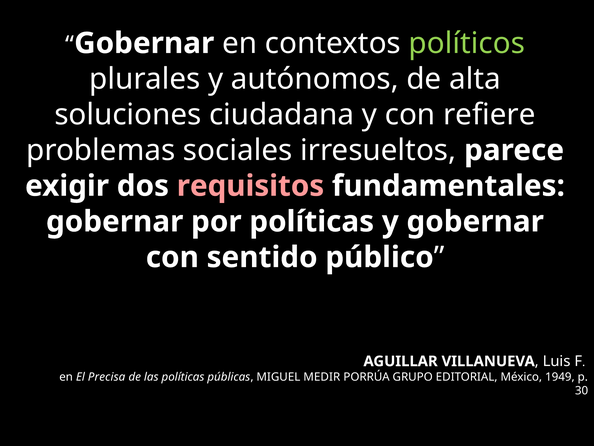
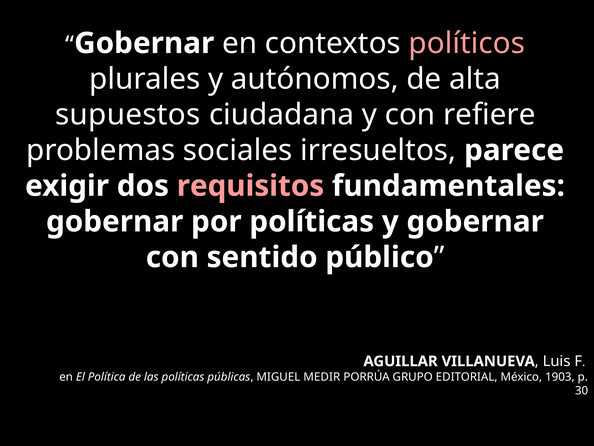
políticos colour: light green -> pink
soluciones: soluciones -> supuestos
Precisa: Precisa -> Política
1949: 1949 -> 1903
